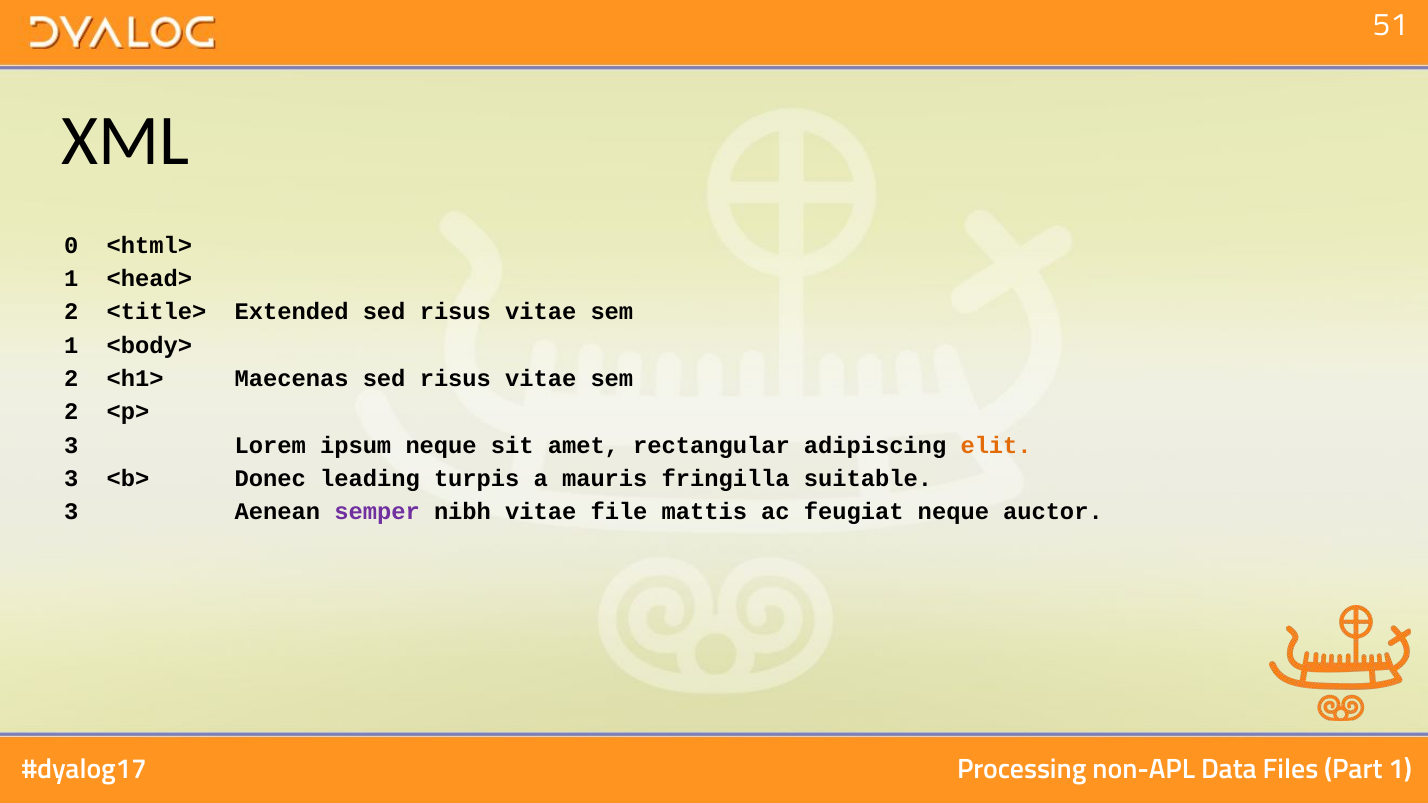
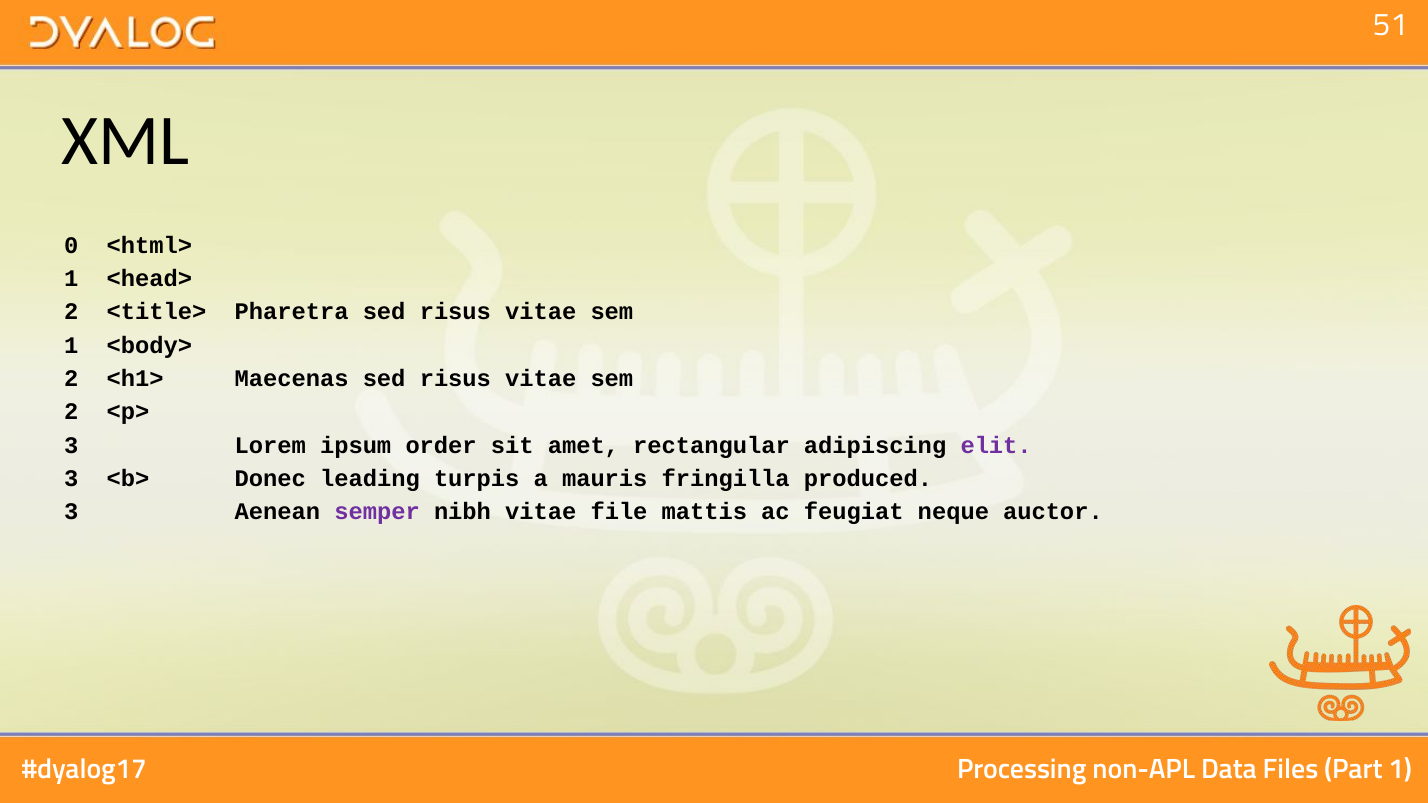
Extended: Extended -> Pharetra
ipsum neque: neque -> order
elit colour: orange -> purple
suitable: suitable -> produced
